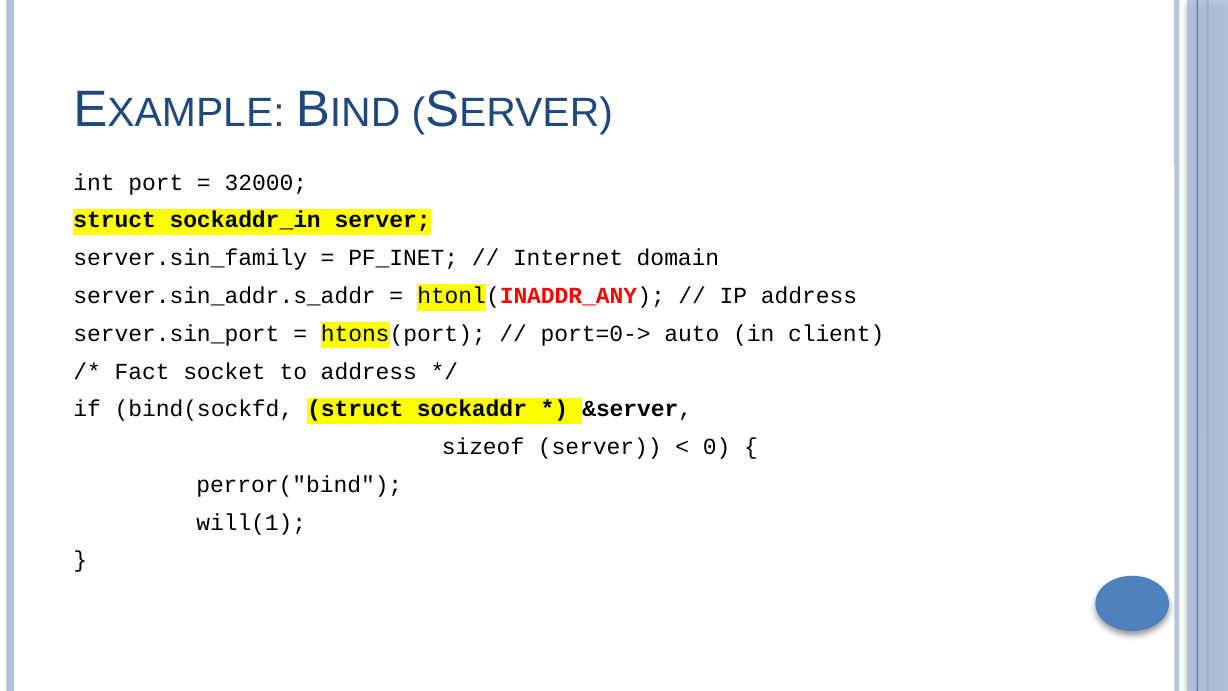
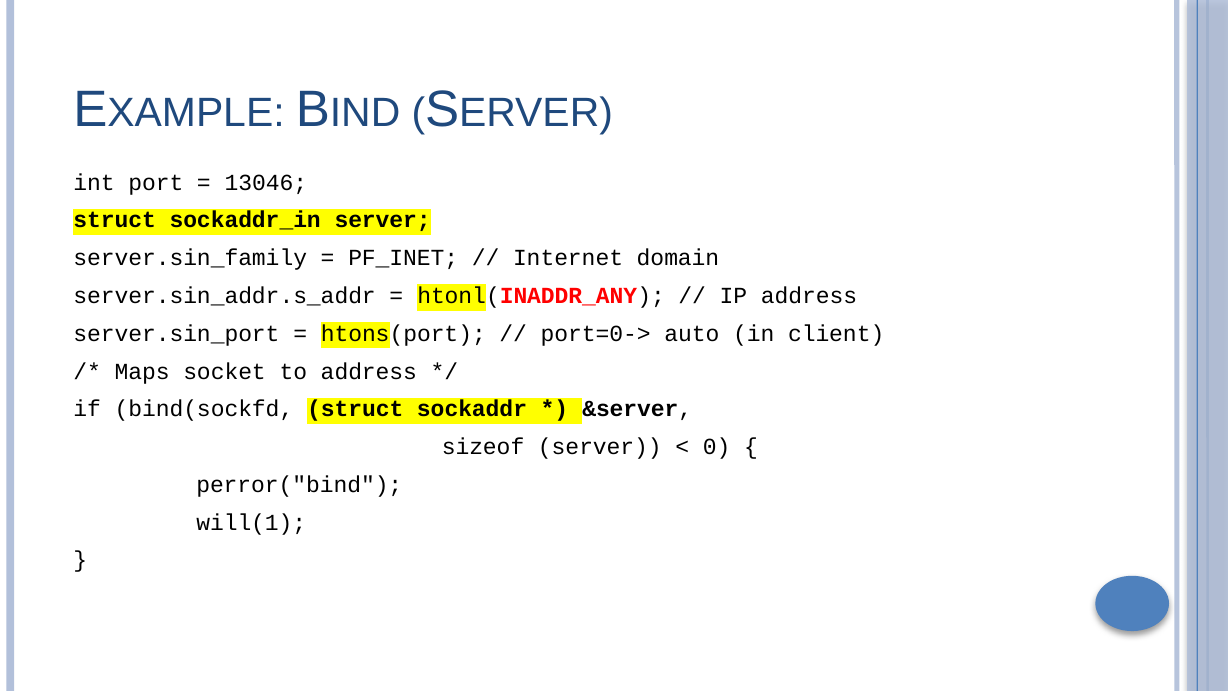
32000: 32000 -> 13046
Fact: Fact -> Maps
